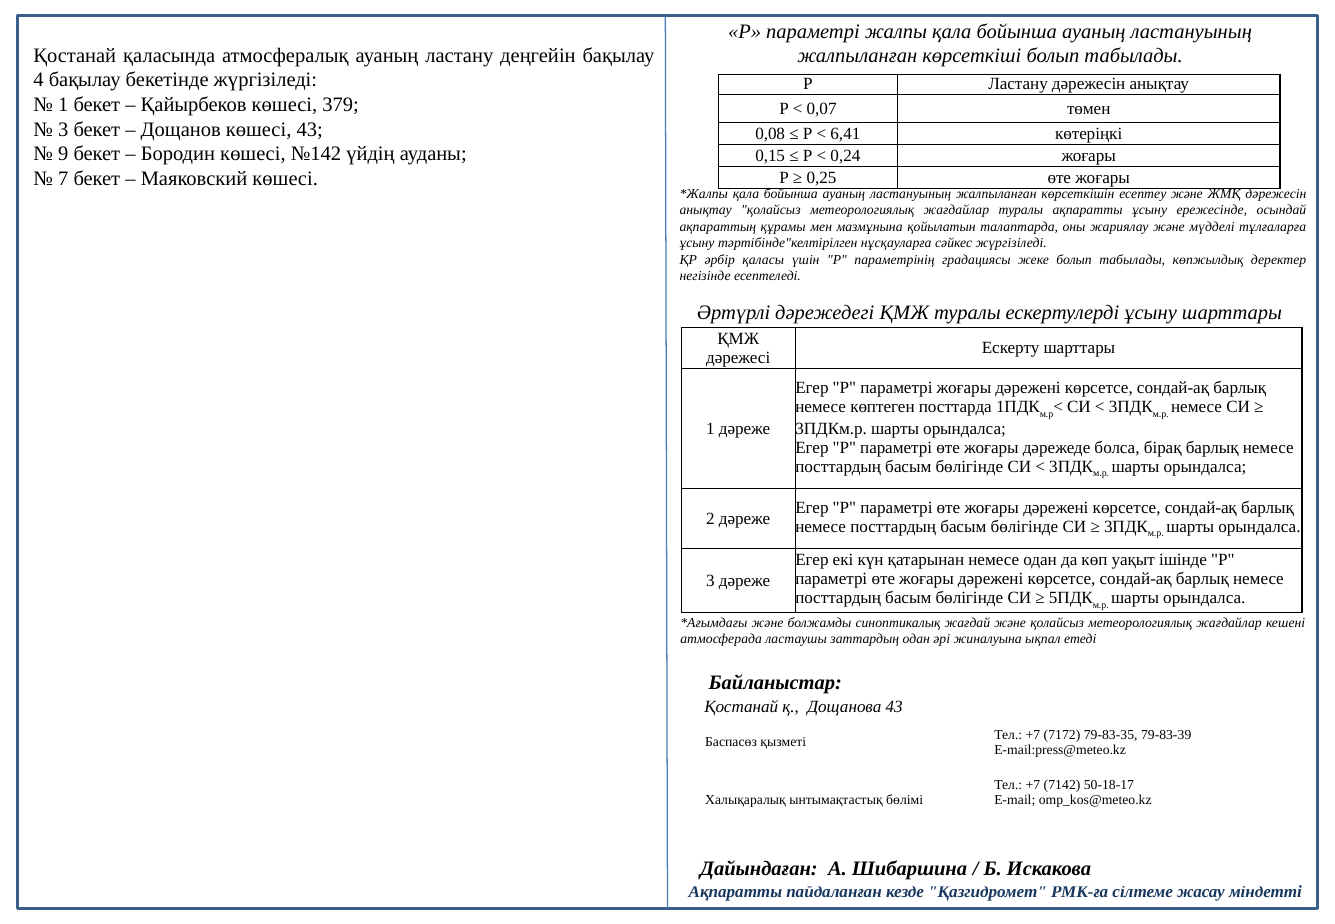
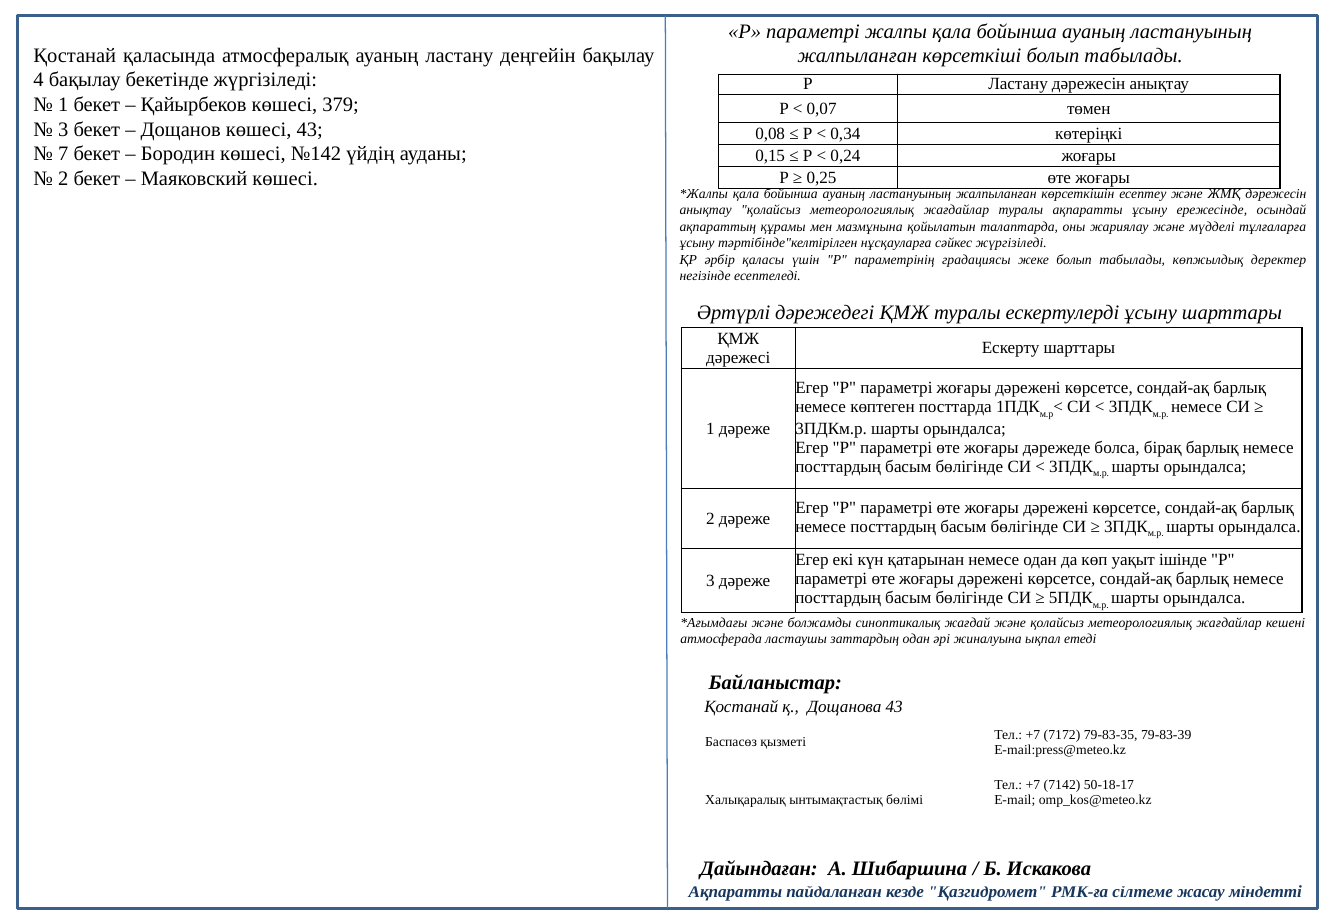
6,41: 6,41 -> 0,34
9: 9 -> 7
7 at (63, 179): 7 -> 2
